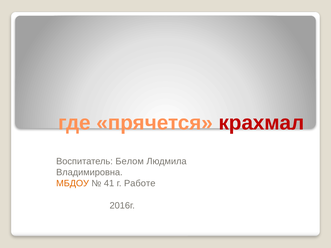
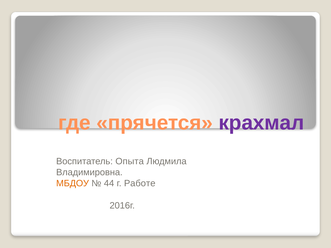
крахмал colour: red -> purple
Белом: Белом -> Опыта
41: 41 -> 44
